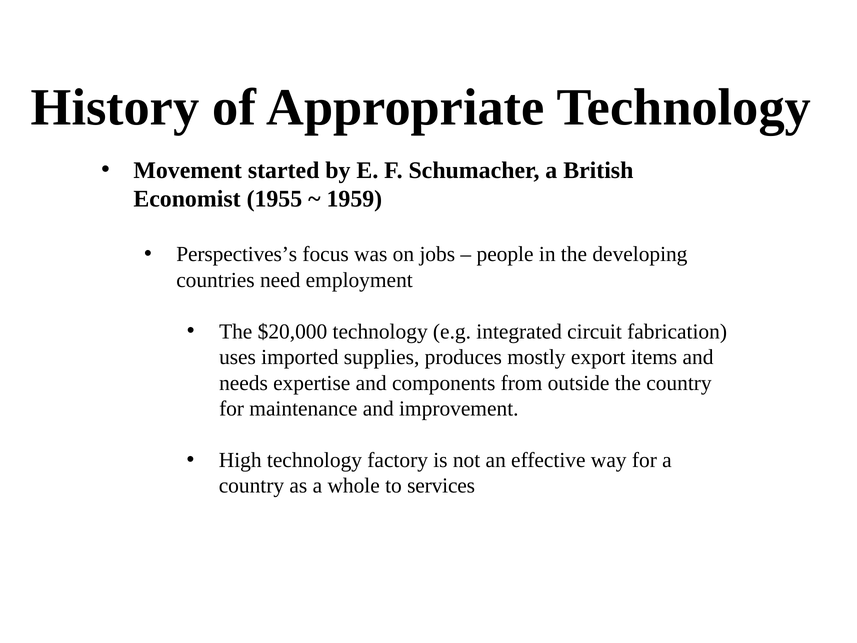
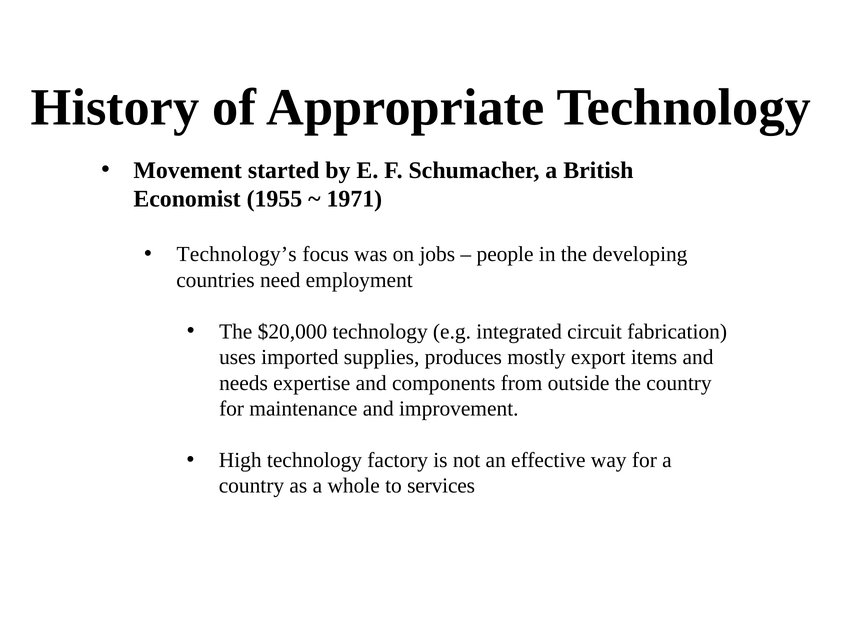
1959: 1959 -> 1971
Perspectives’s: Perspectives’s -> Technology’s
